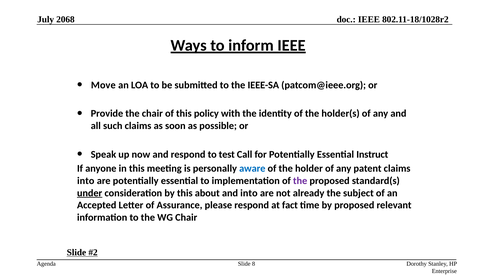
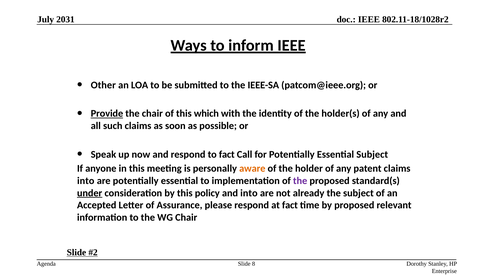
2068: 2068 -> 2031
Move: Move -> Other
Provide underline: none -> present
policy: policy -> which
to test: test -> fact
Essential Instruct: Instruct -> Subject
aware colour: blue -> orange
about: about -> policy
